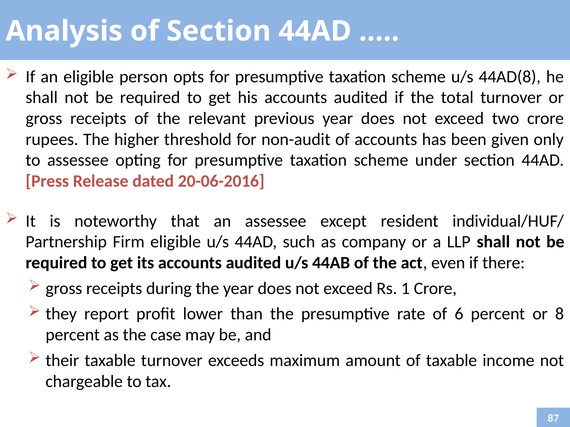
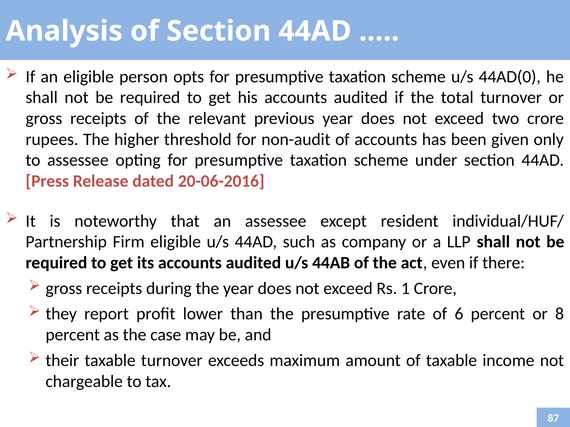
44AD(8: 44AD(8 -> 44AD(0
